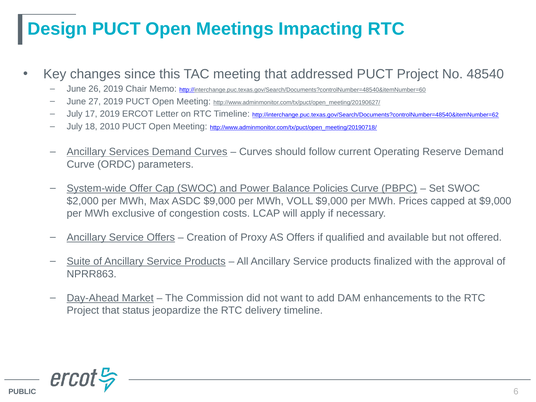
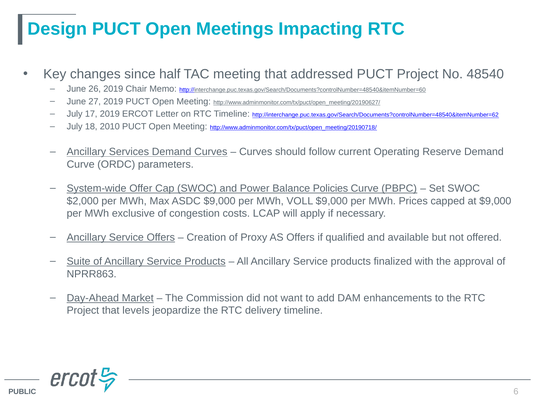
this: this -> half
status: status -> levels
